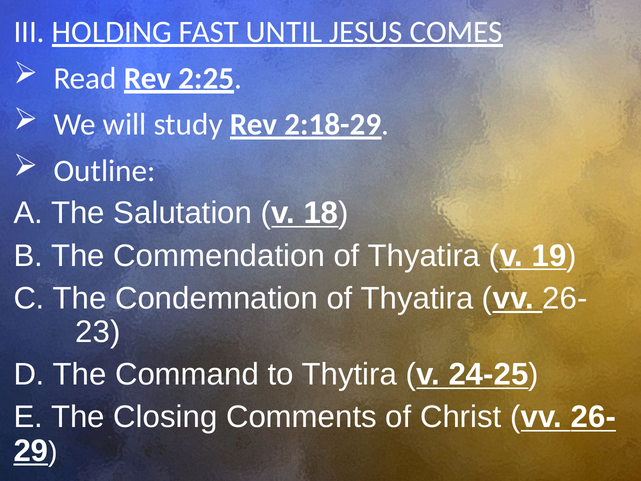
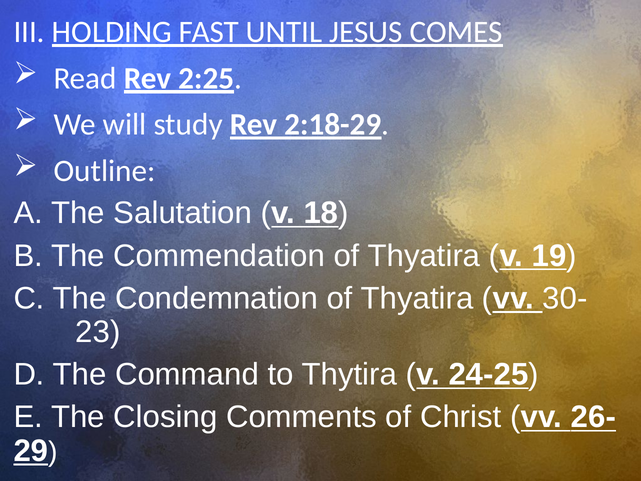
Thyatira vv 26-: 26- -> 30-
